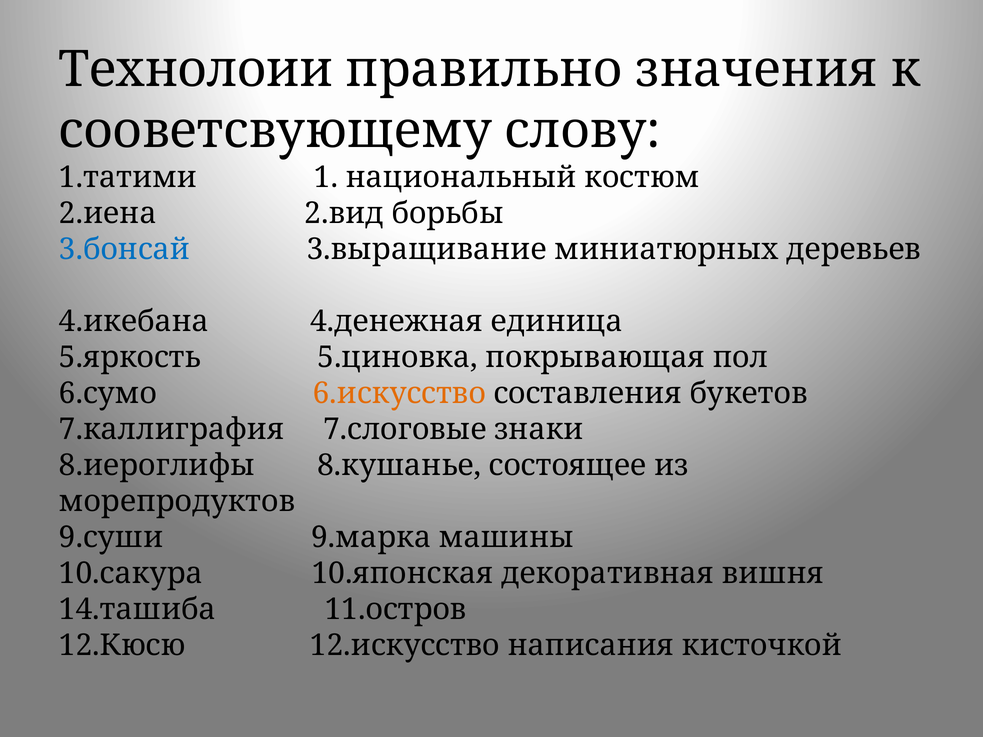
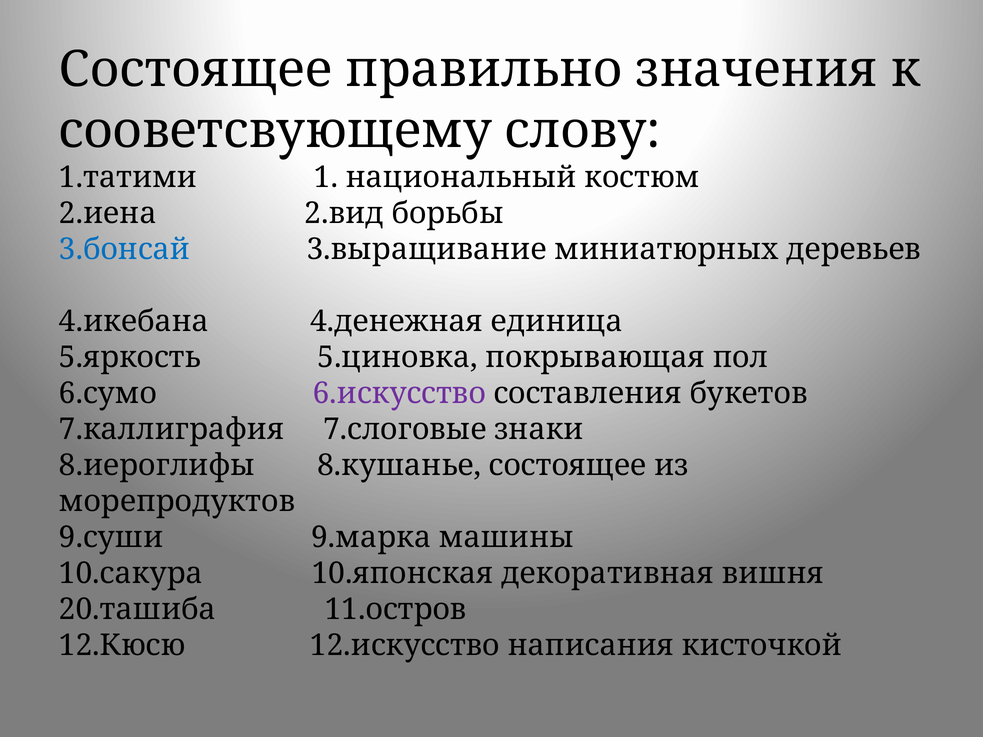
Технолоии at (196, 70): Технолоии -> Состоящее
6.искусство colour: orange -> purple
14.ташиба: 14.ташиба -> 20.ташиба
